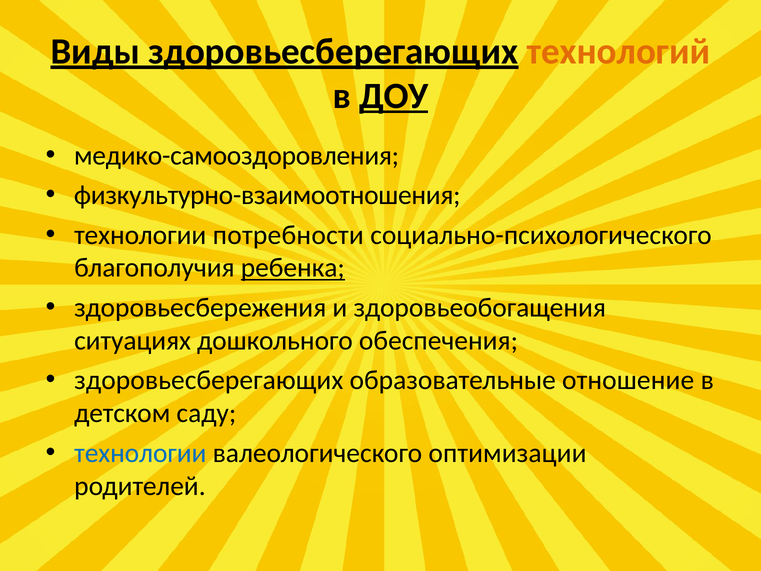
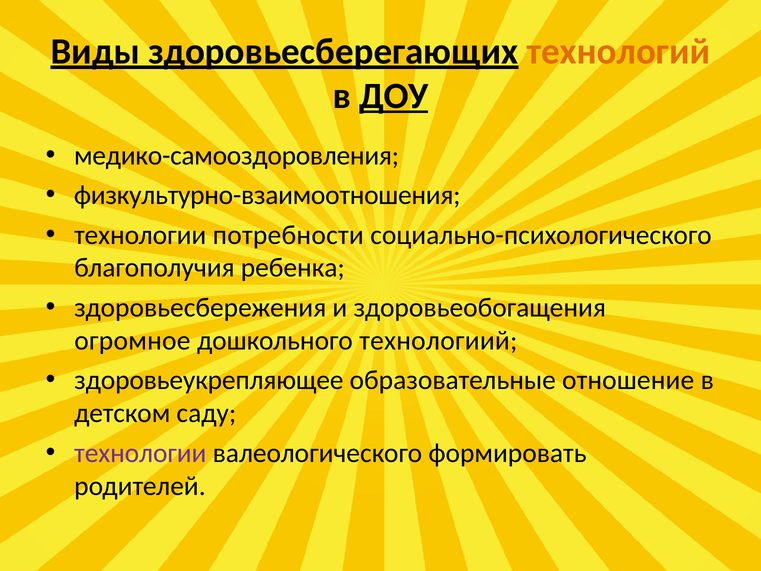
ребенка underline: present -> none
ситуациях: ситуациях -> огромное
обеспечения: обеспечения -> технологиий
здоровьесберегающих at (209, 380): здоровьесберегающих -> здоровьеукрепляющее
технологии at (140, 453) colour: blue -> purple
оптимизации: оптимизации -> формировать
